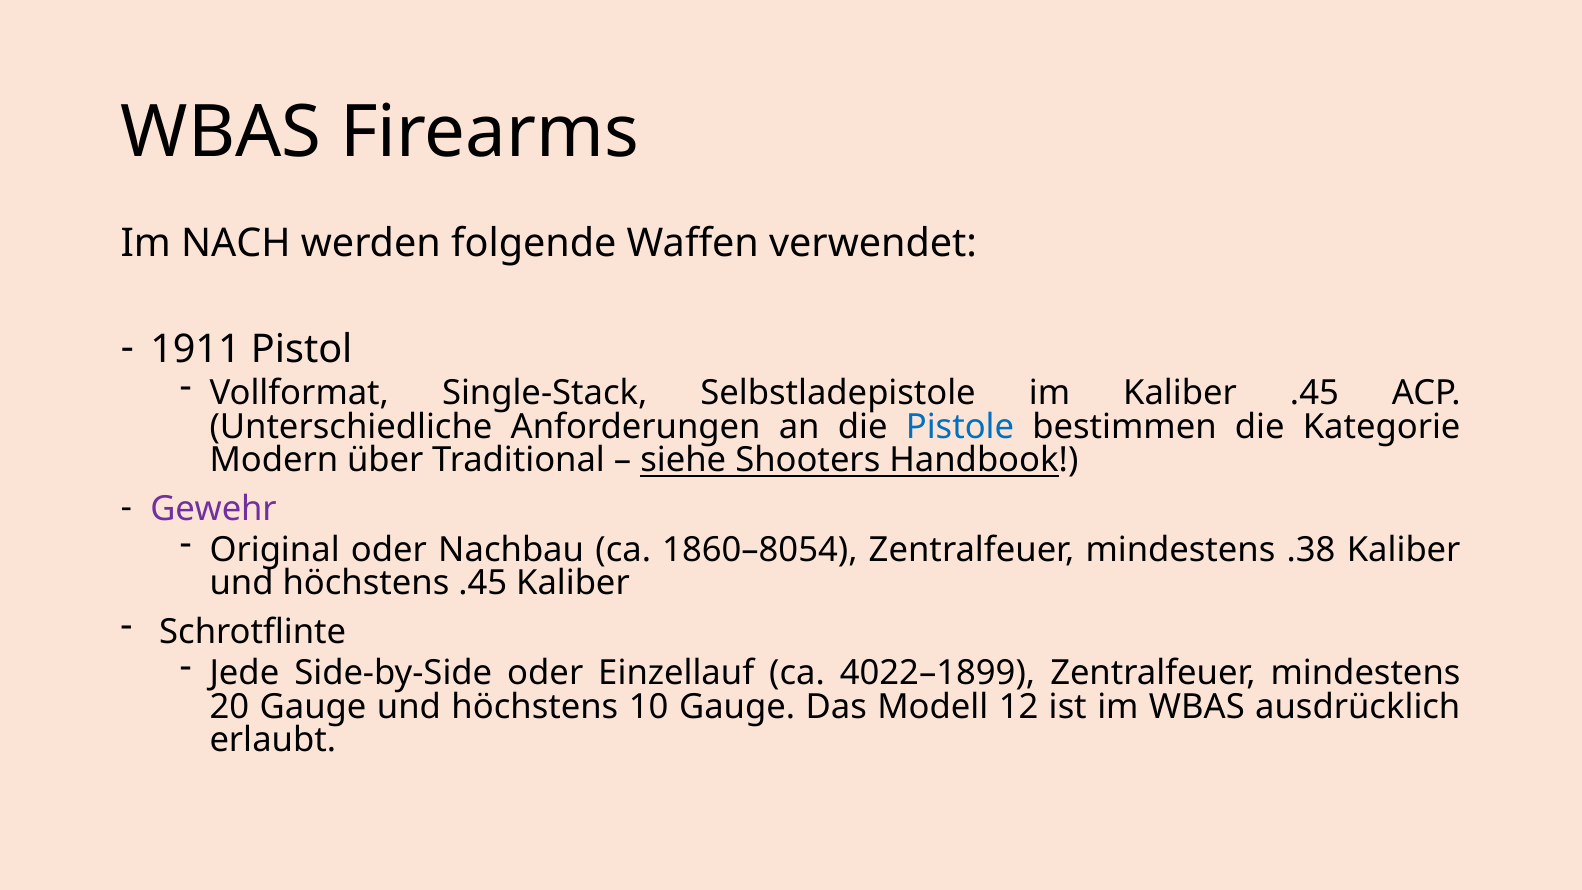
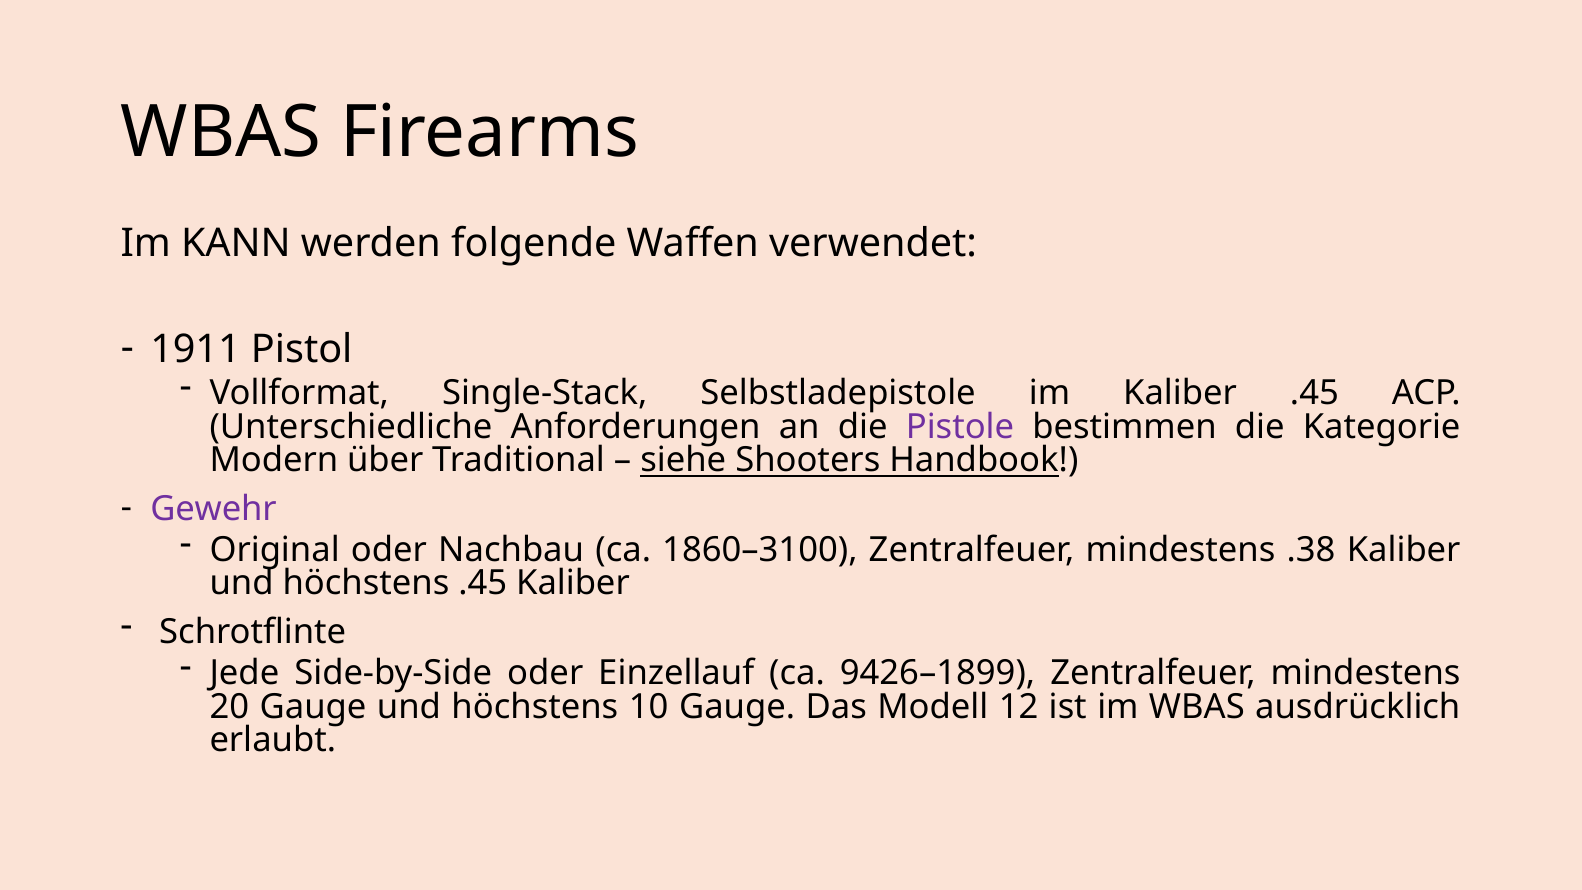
NACH: NACH -> KANN
Pistole colour: blue -> purple
1860–8054: 1860–8054 -> 1860–3100
4022–1899: 4022–1899 -> 9426–1899
